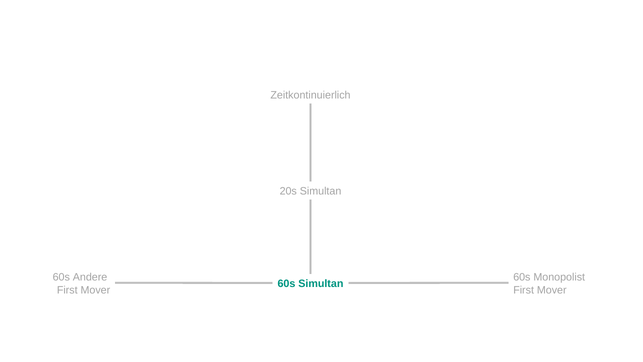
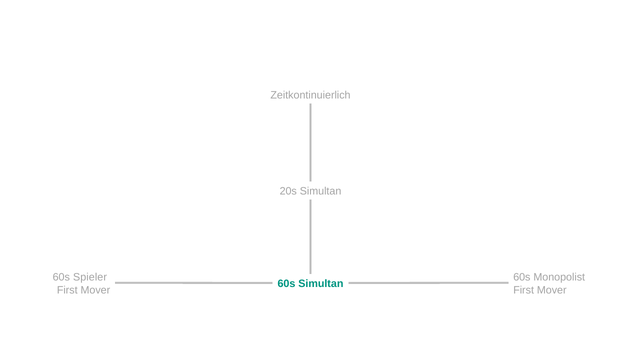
Andere: Andere -> Spieler
